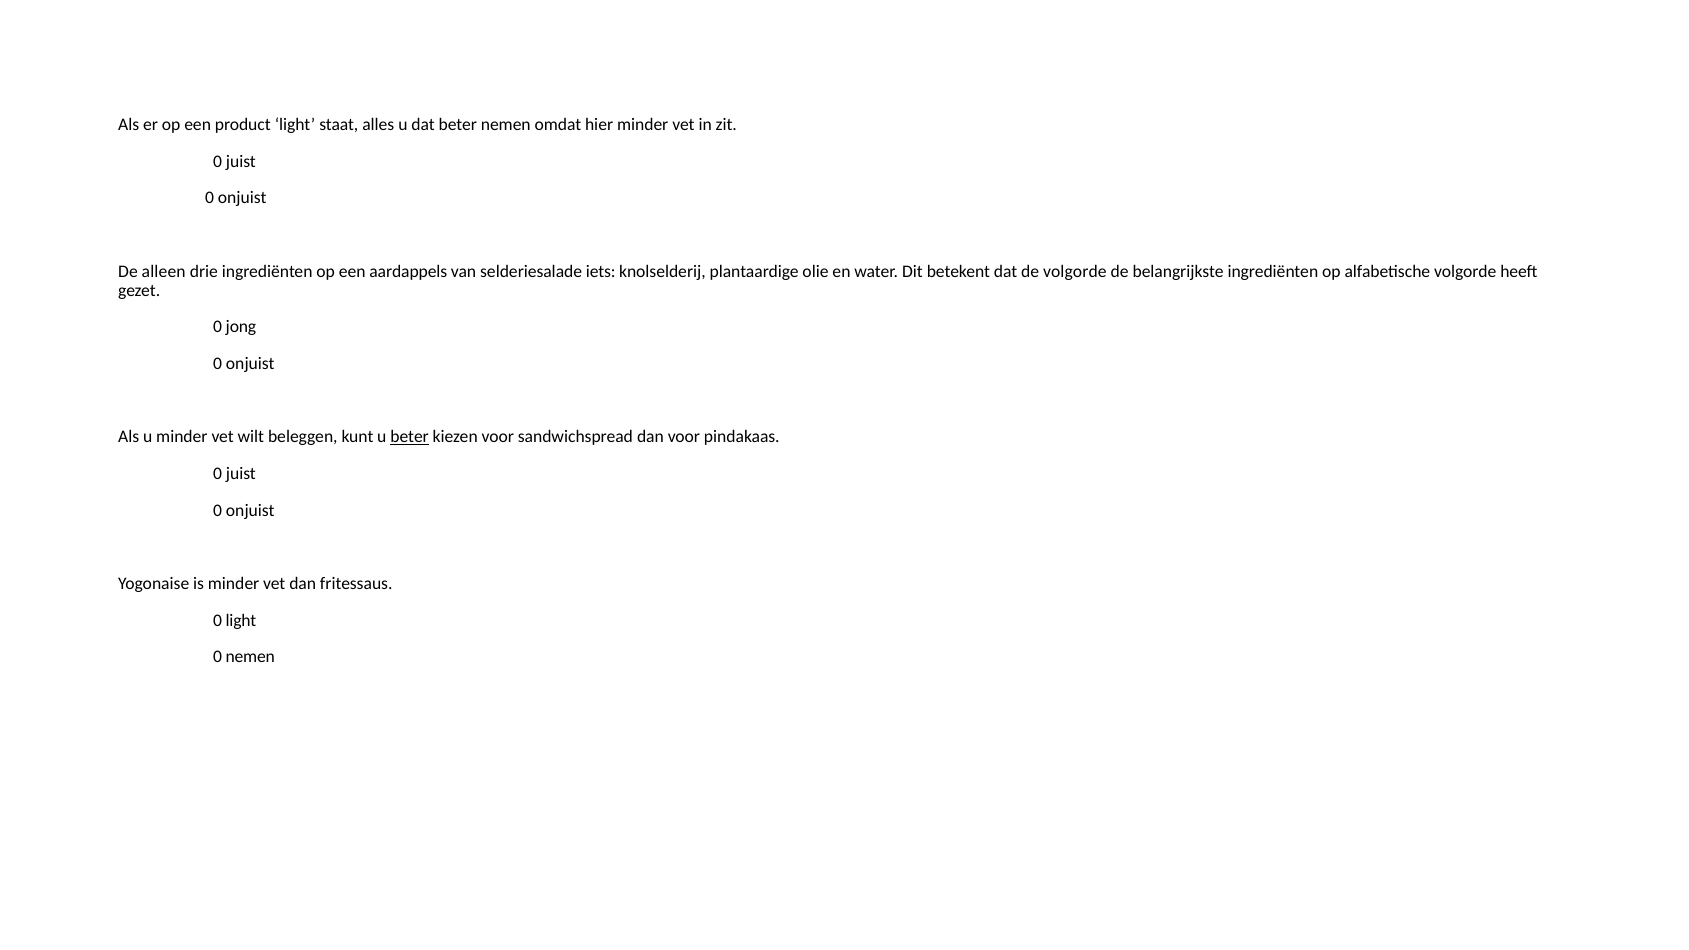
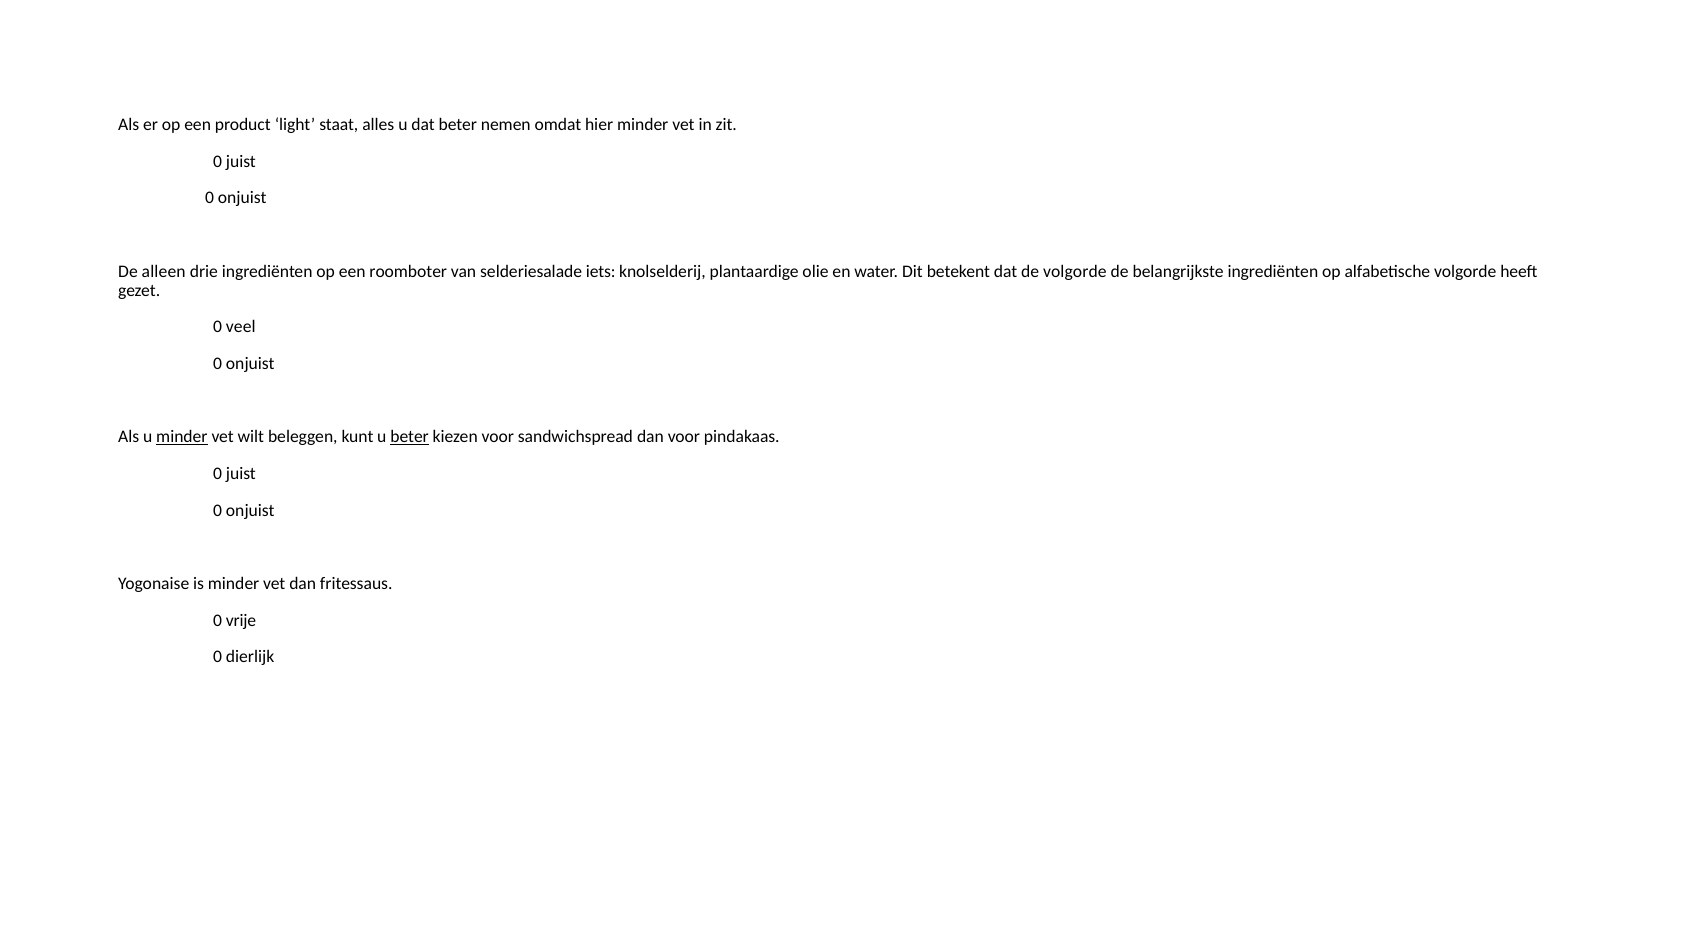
aardappels: aardappels -> roomboter
jong: jong -> veel
minder at (182, 437) underline: none -> present
0 light: light -> vrije
0 nemen: nemen -> dierlijk
